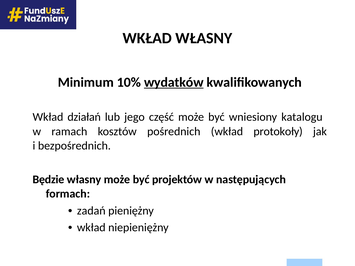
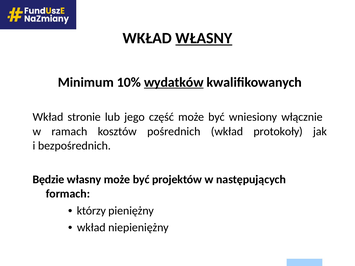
WŁASNY at (204, 38) underline: none -> present
działań: działań -> stronie
katalogu: katalogu -> włącznie
zadań: zadań -> którzy
